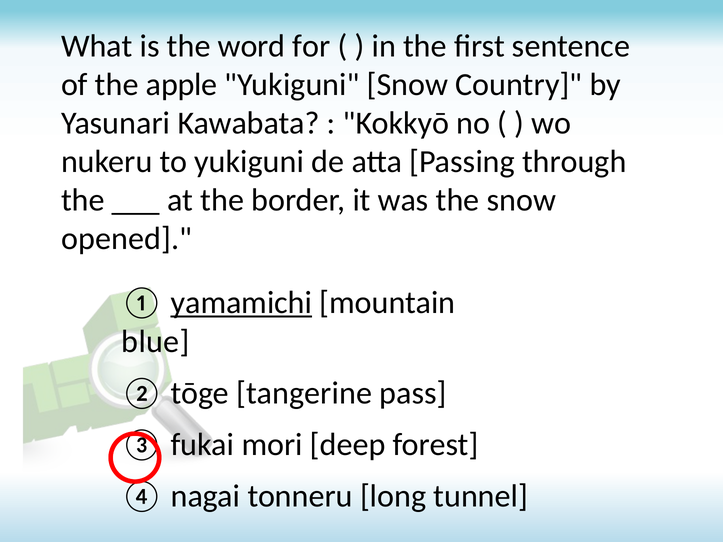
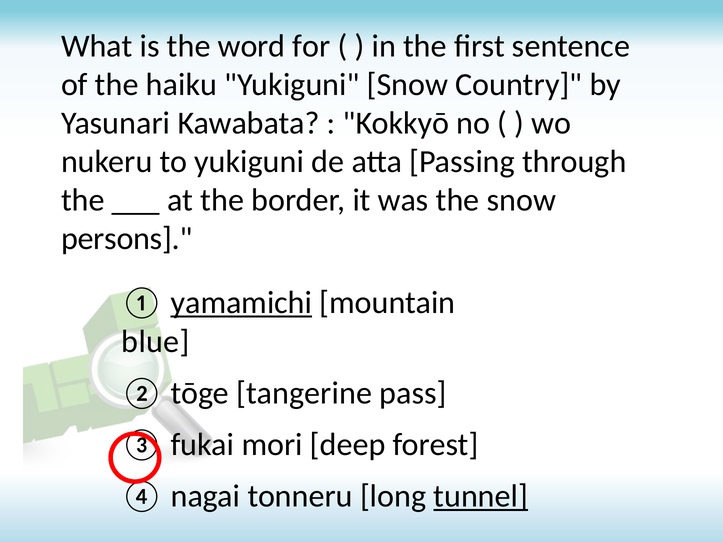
apple: apple -> haiku
opened: opened -> persons
tunnel underline: none -> present
